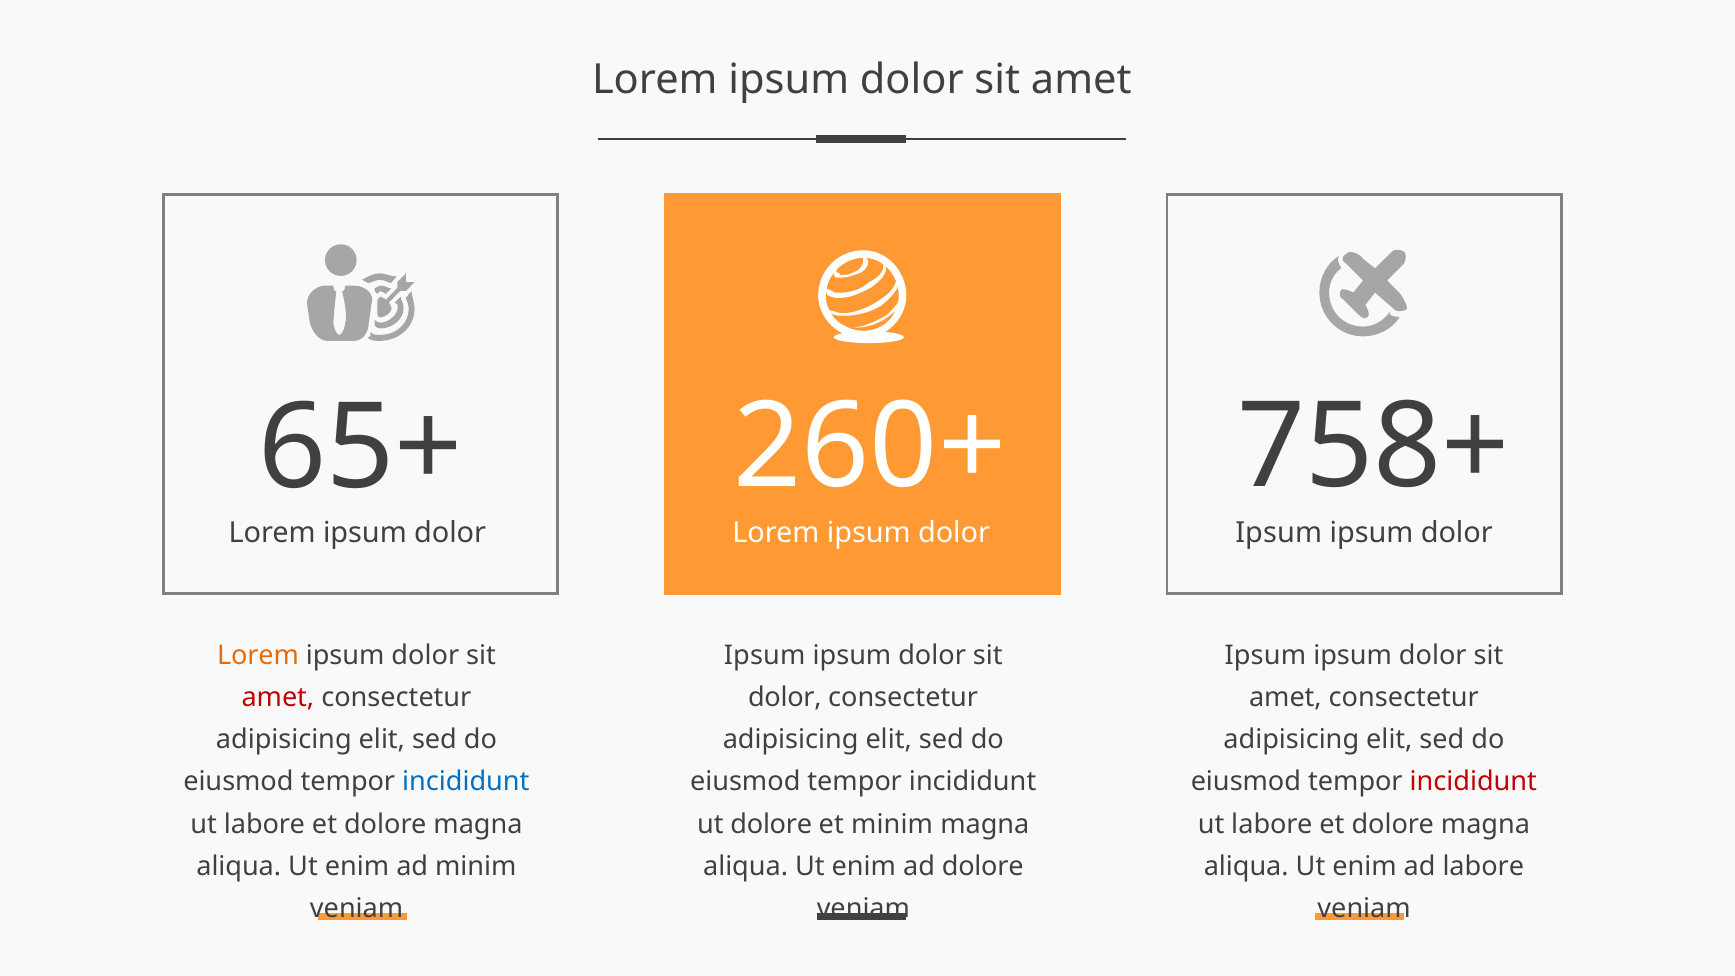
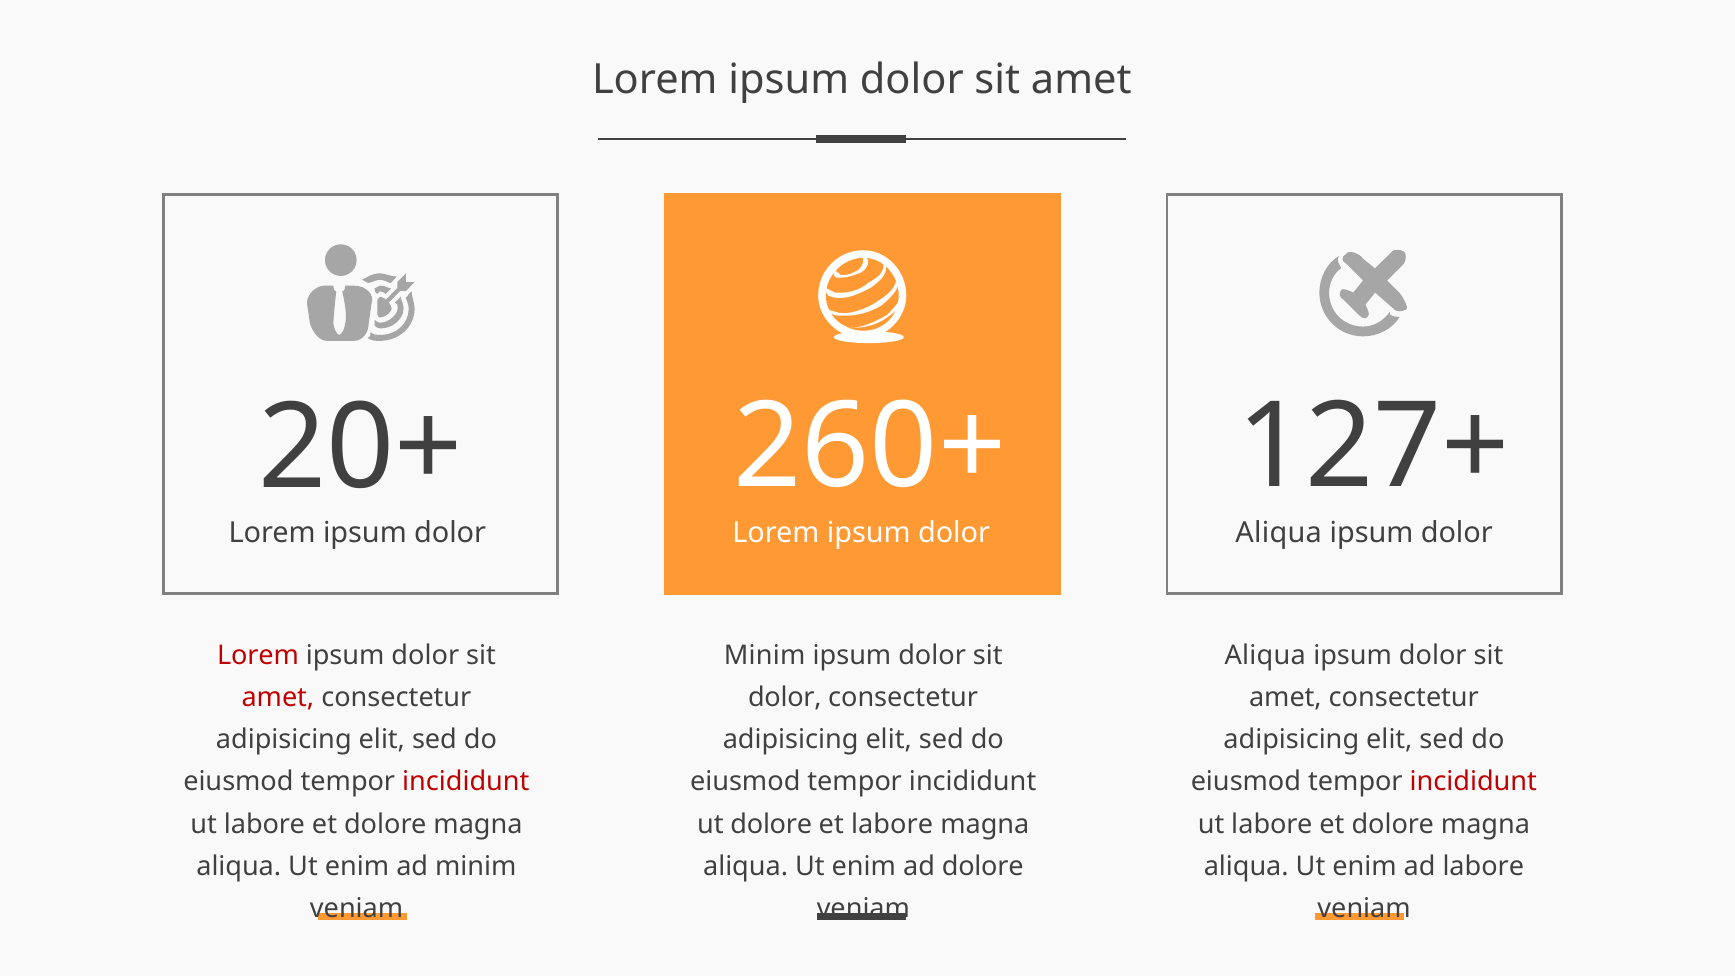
65+: 65+ -> 20+
758+: 758+ -> 127+
Lorem ipsum dolor Ipsum: Ipsum -> Aliqua
Lorem at (258, 655) colour: orange -> red
Ipsum at (765, 655): Ipsum -> Minim
Ipsum at (1265, 655): Ipsum -> Aliqua
incididunt at (466, 782) colour: blue -> red
et minim: minim -> labore
